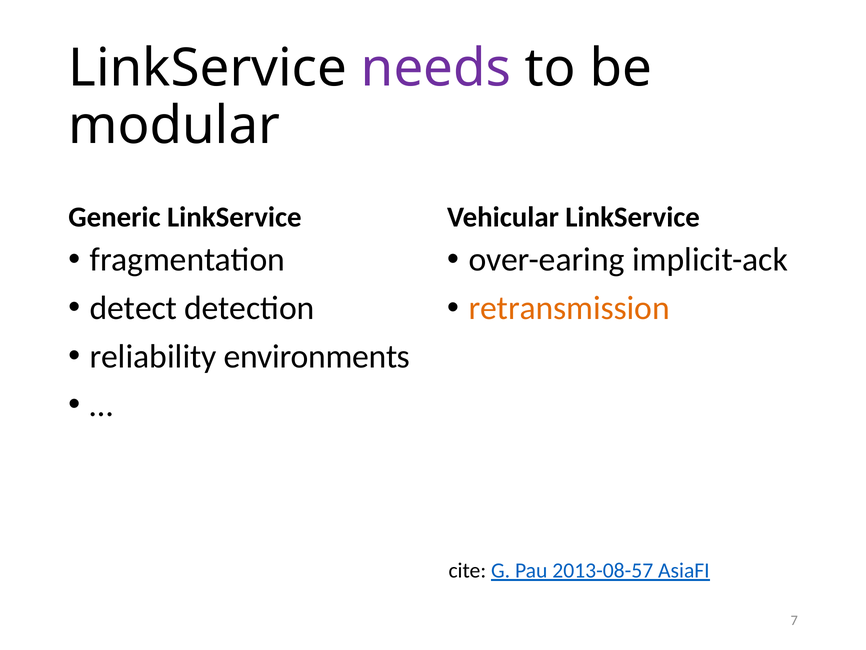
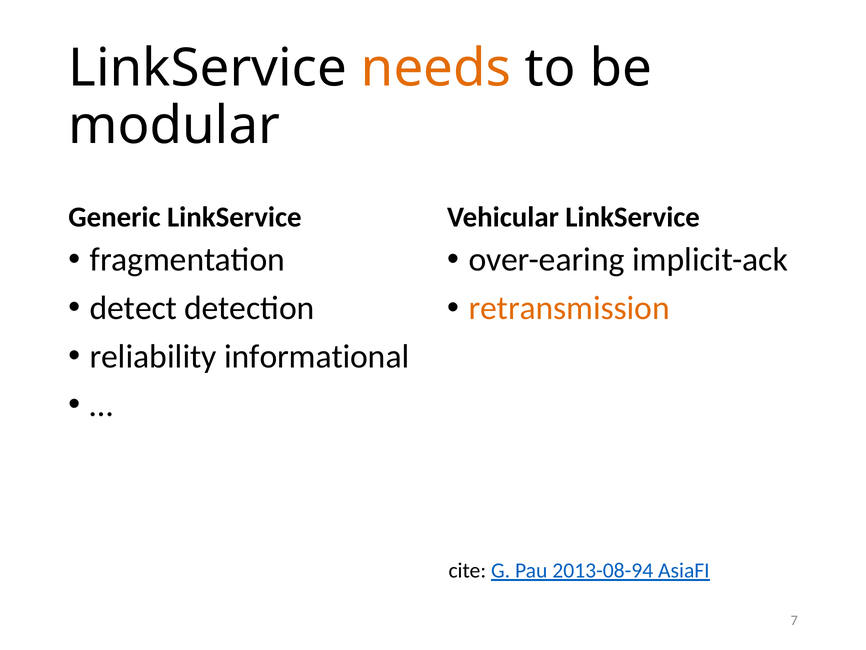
needs colour: purple -> orange
environments: environments -> informational
2013-08-57: 2013-08-57 -> 2013-08-94
